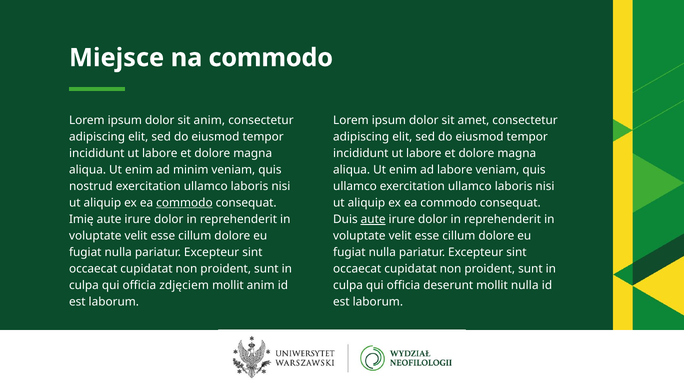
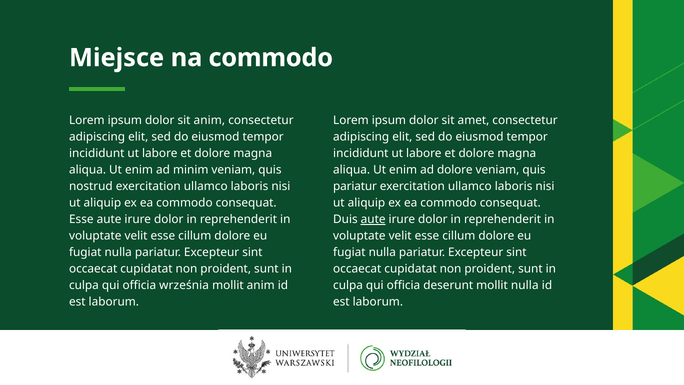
ad labore: labore -> dolore
ullamco at (355, 186): ullamco -> pariatur
commodo at (184, 203) underline: present -> none
Imię at (81, 219): Imię -> Esse
zdjęciem: zdjęciem -> września
